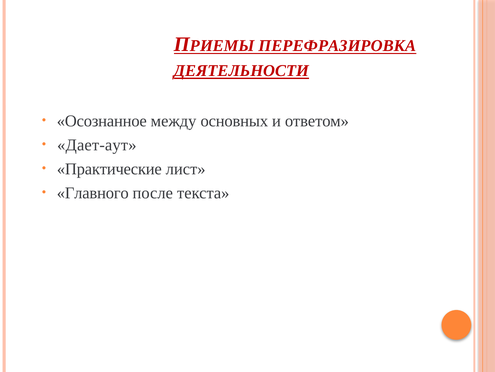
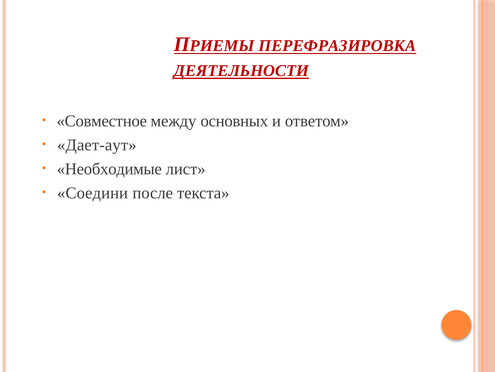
Осознанное: Осознанное -> Совместное
Практические: Практические -> Необходимые
Главного: Главного -> Соедини
